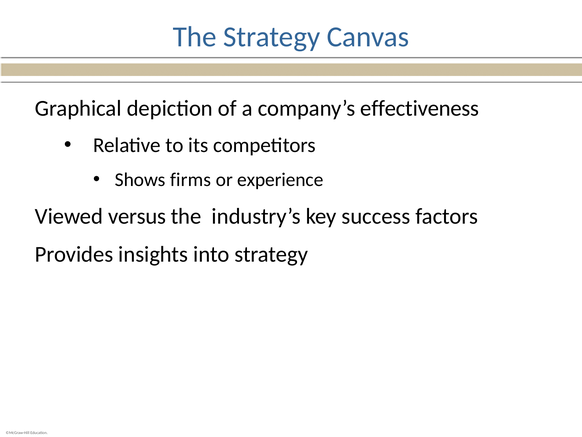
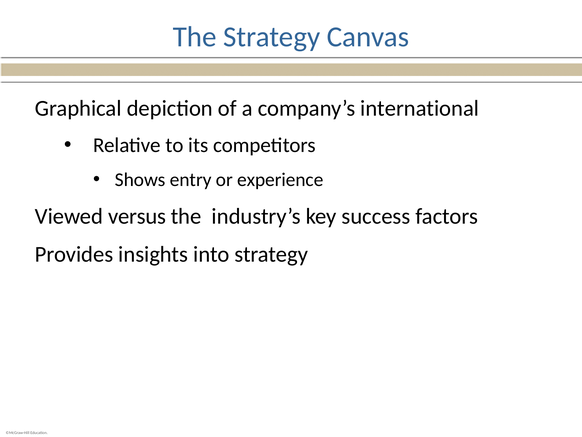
effectiveness: effectiveness -> international
firms: firms -> entry
